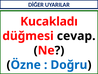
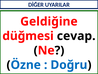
Kucakladı: Kucakladı -> Geldiğine
